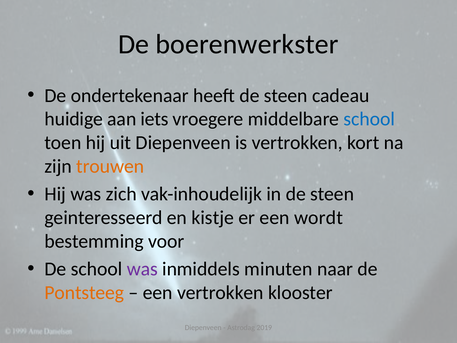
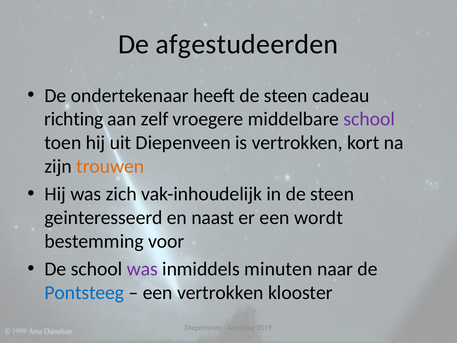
boerenwerkster: boerenwerkster -> afgestudeerden
huidige: huidige -> richting
iets: iets -> zelf
school at (369, 119) colour: blue -> purple
kistje: kistje -> naast
Pontsteeg colour: orange -> blue
